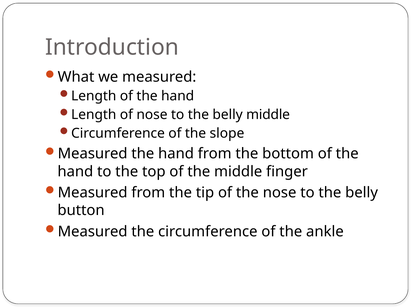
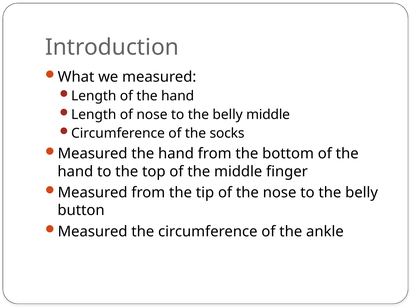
slope: slope -> socks
